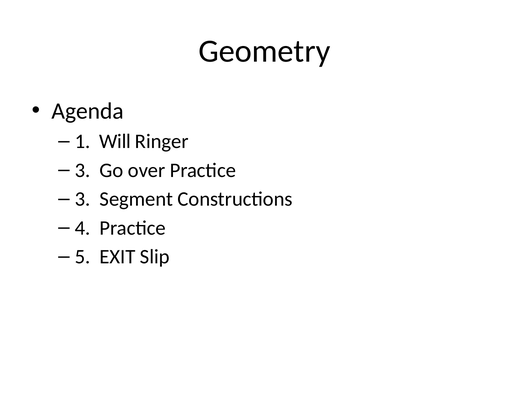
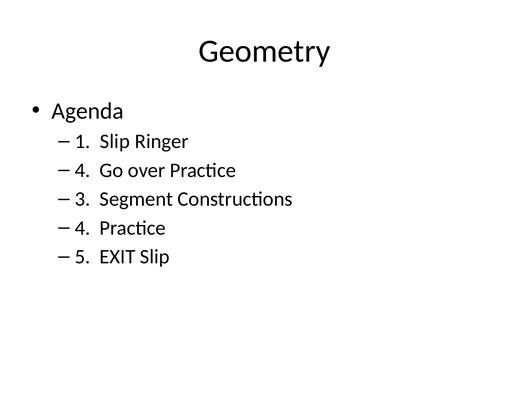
1 Will: Will -> Slip
3 at (83, 170): 3 -> 4
